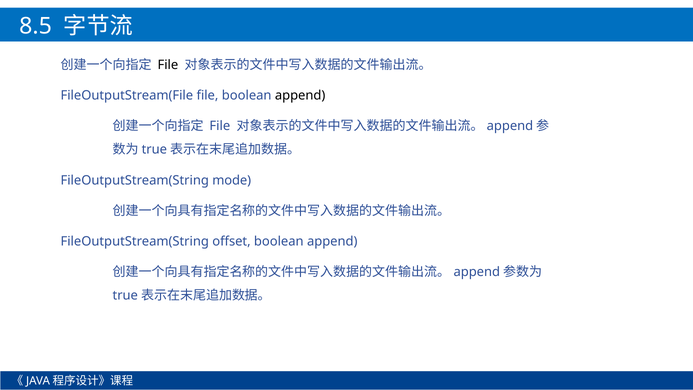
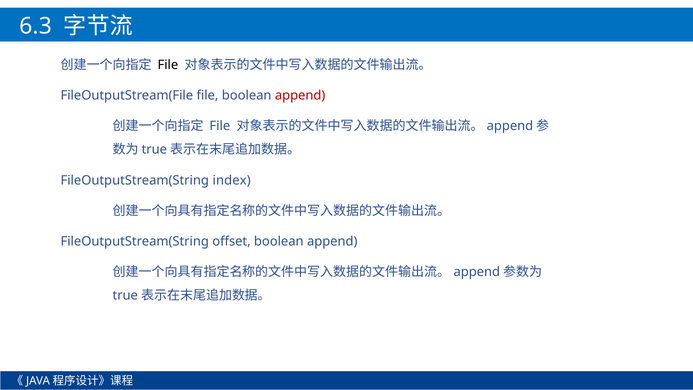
8.5: 8.5 -> 6.3
append at (300, 96) colour: black -> red
mode: mode -> index
